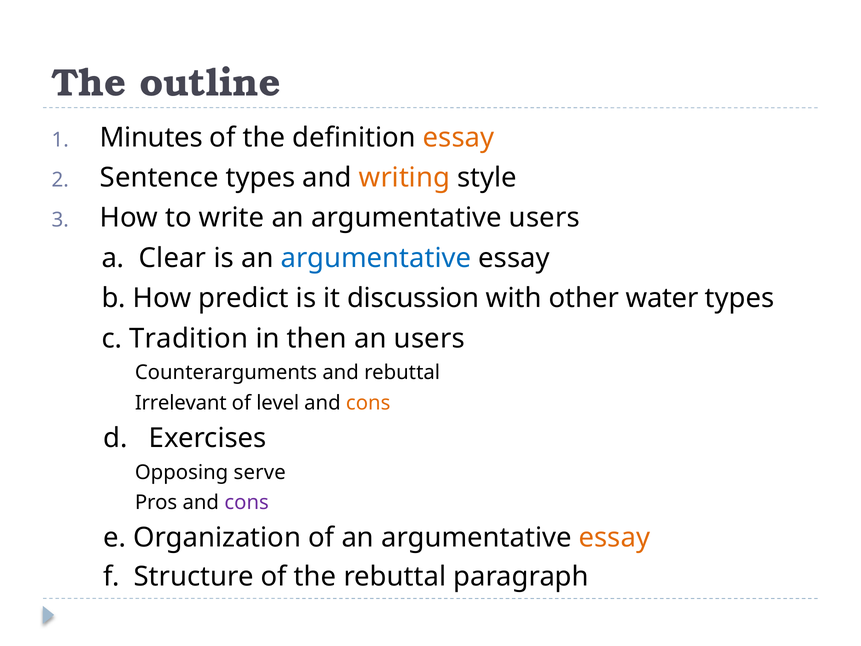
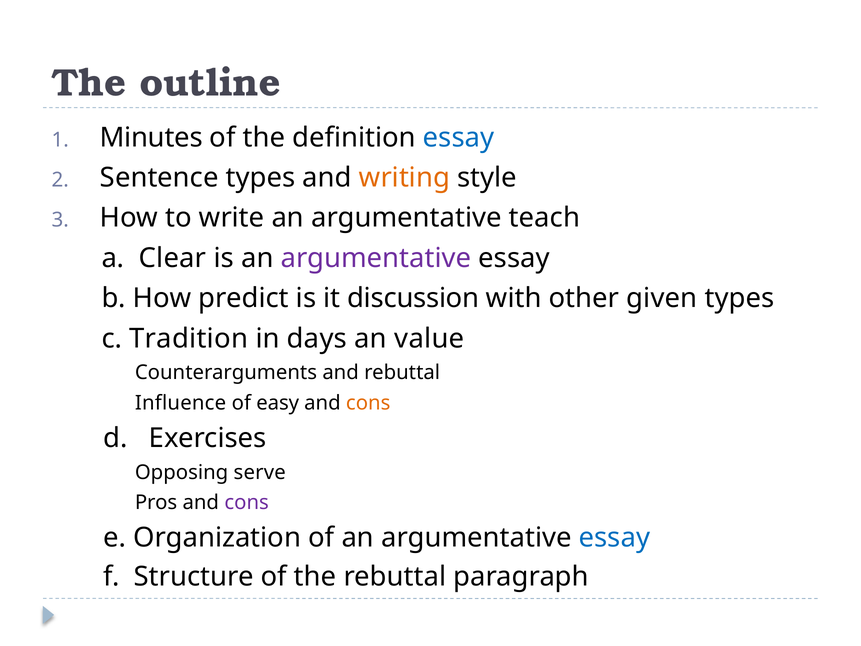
essay at (459, 137) colour: orange -> blue
argumentative users: users -> teach
argumentative at (376, 258) colour: blue -> purple
water: water -> given
then: then -> days
an users: users -> value
Irrelevant: Irrelevant -> Influence
level: level -> easy
essay at (614, 538) colour: orange -> blue
